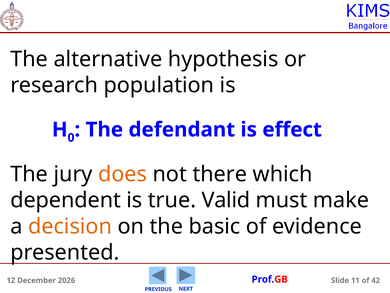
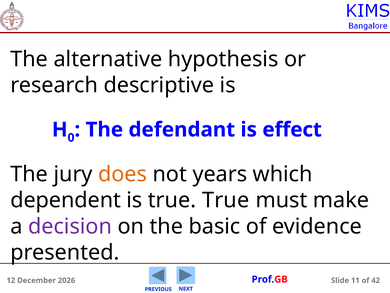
population: population -> descriptive
there: there -> years
true Valid: Valid -> True
decision colour: orange -> purple
